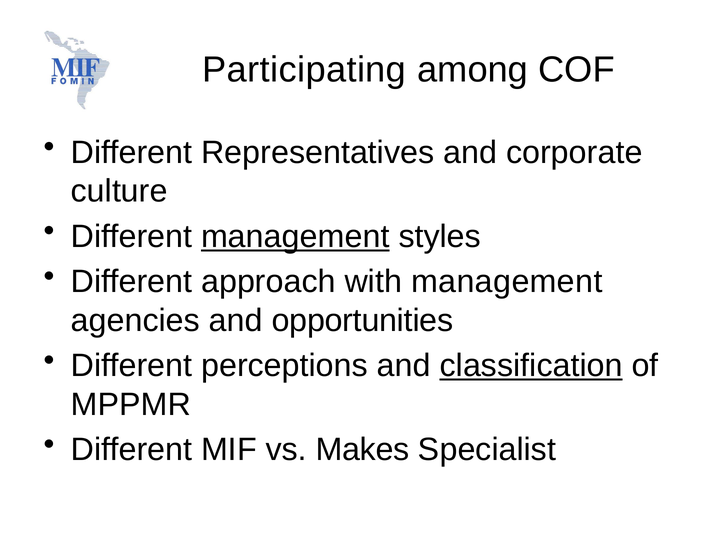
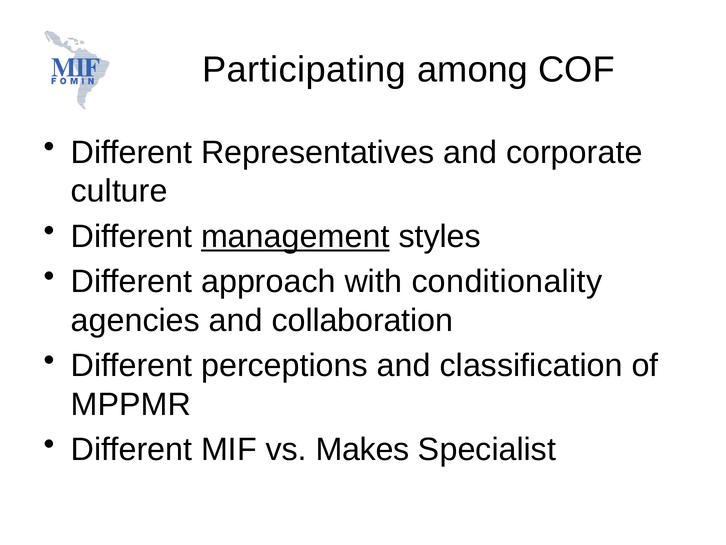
with management: management -> conditionality
opportunities: opportunities -> collaboration
classification underline: present -> none
